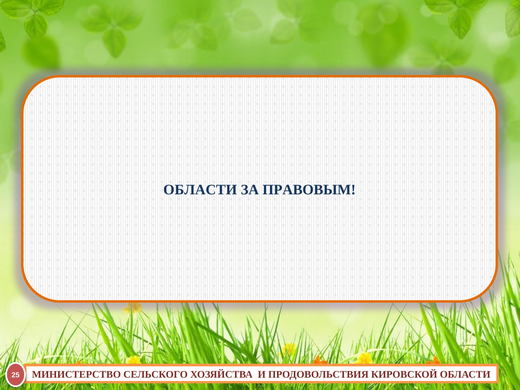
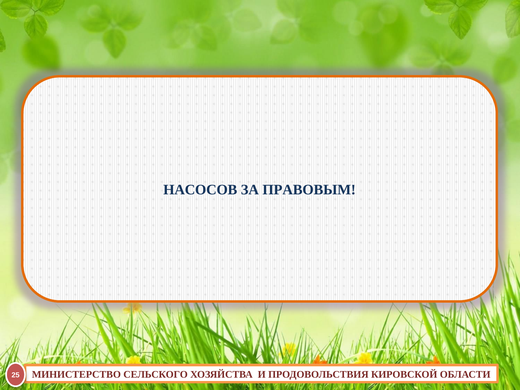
ОБЛАСТИ at (200, 190): ОБЛАСТИ -> НАСОСОВ
